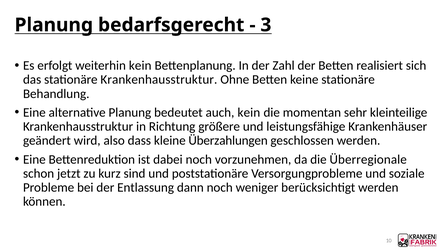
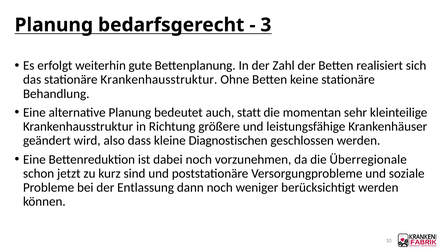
weiterhin kein: kein -> gute
auch kein: kein -> statt
Überzahlungen: Überzahlungen -> Diagnostischen
